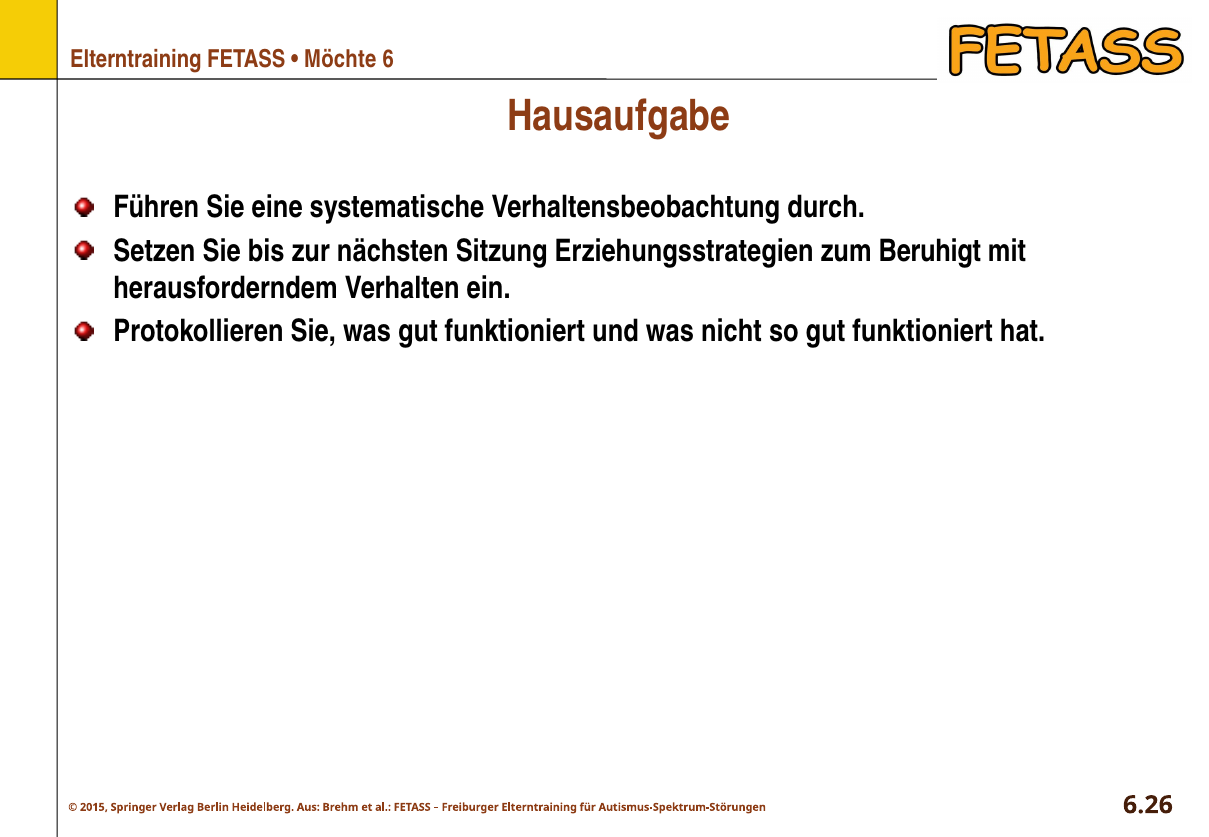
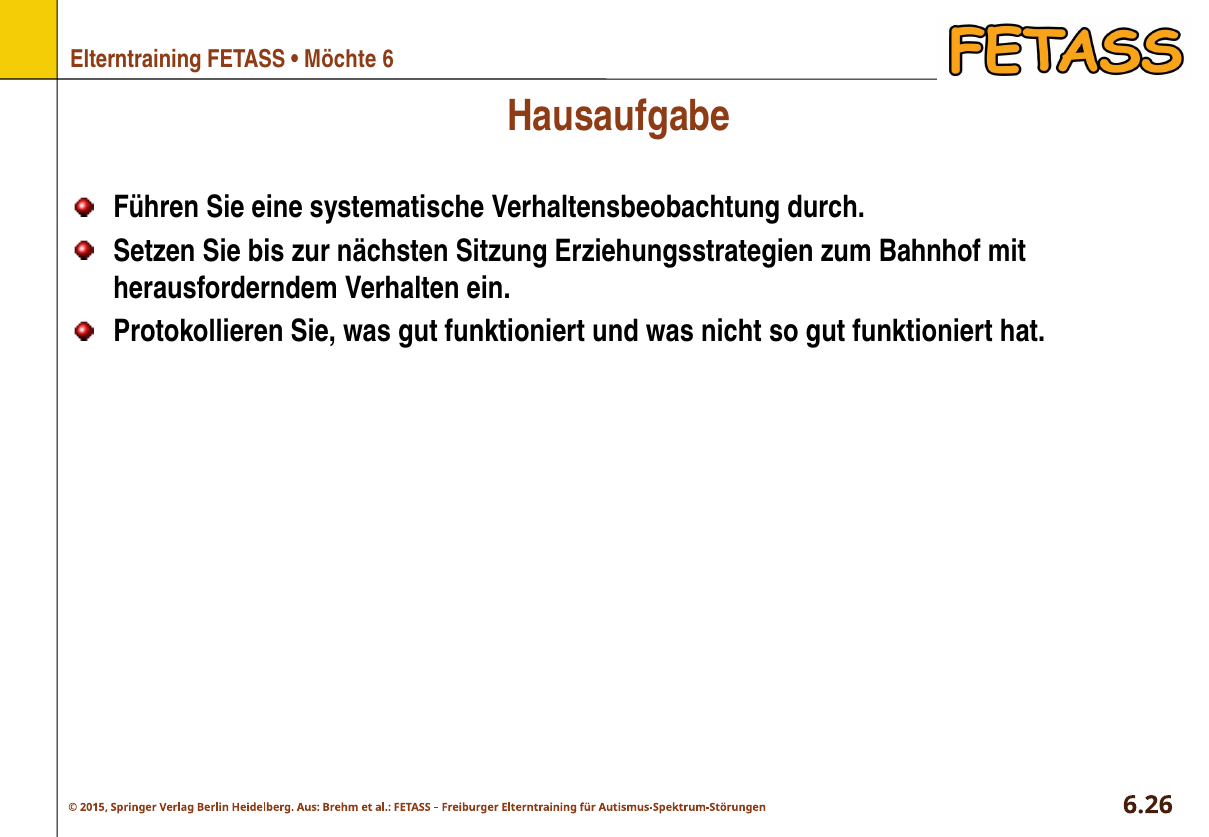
Beruhigt: Beruhigt -> Bahnhof
